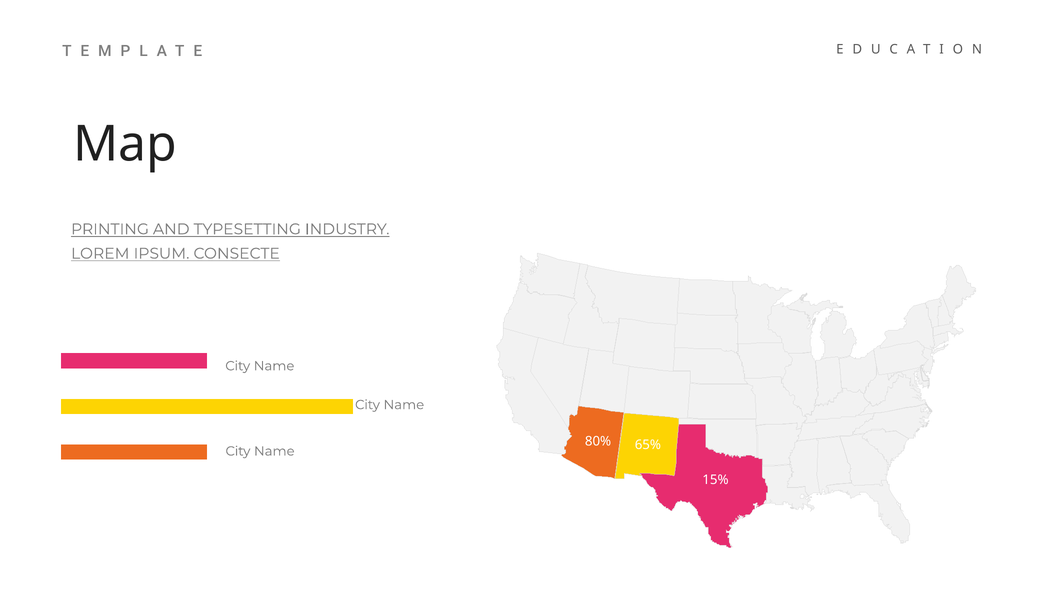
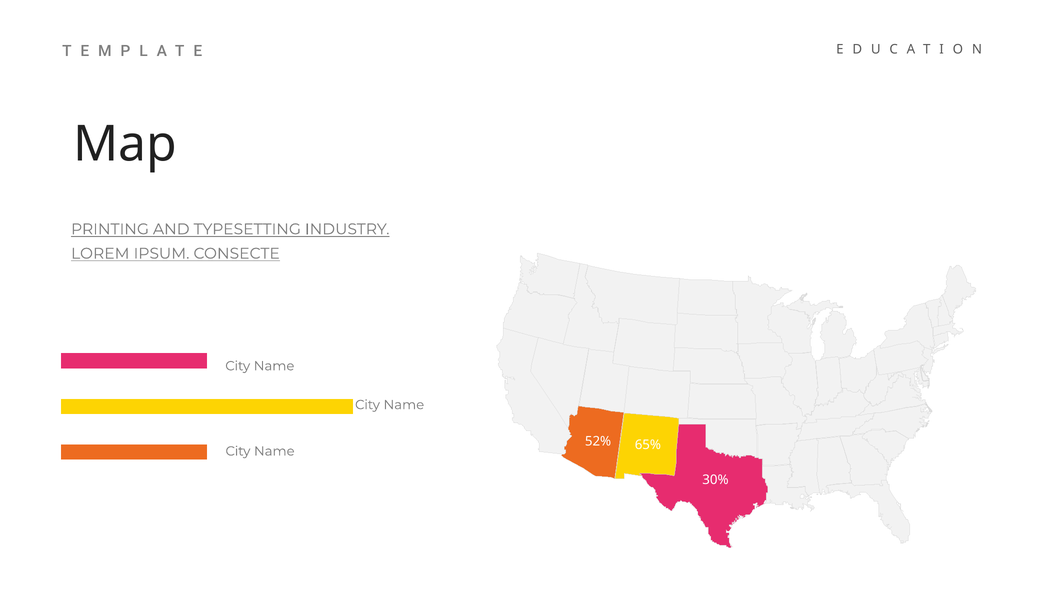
80%: 80% -> 52%
15%: 15% -> 30%
